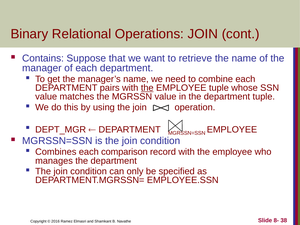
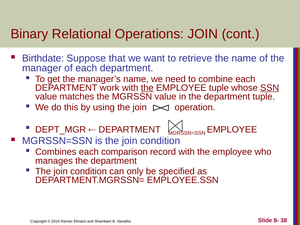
Contains: Contains -> Birthdate
pairs: pairs -> work
SSN underline: none -> present
